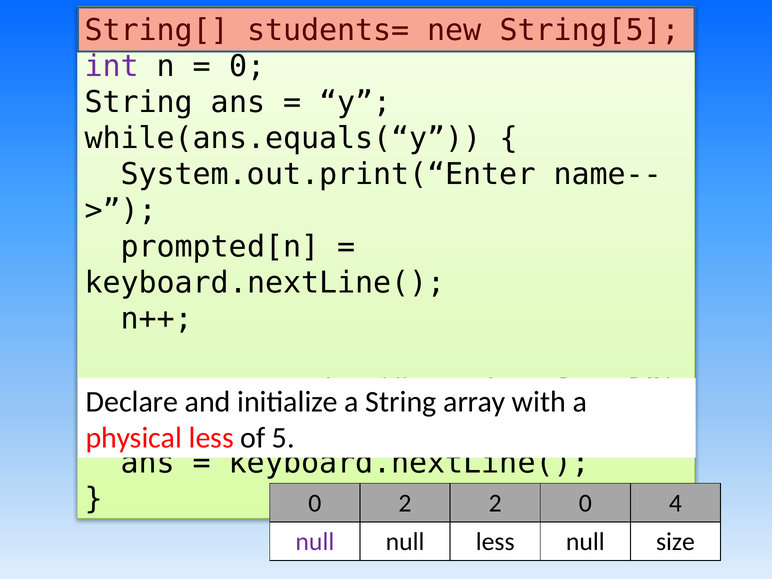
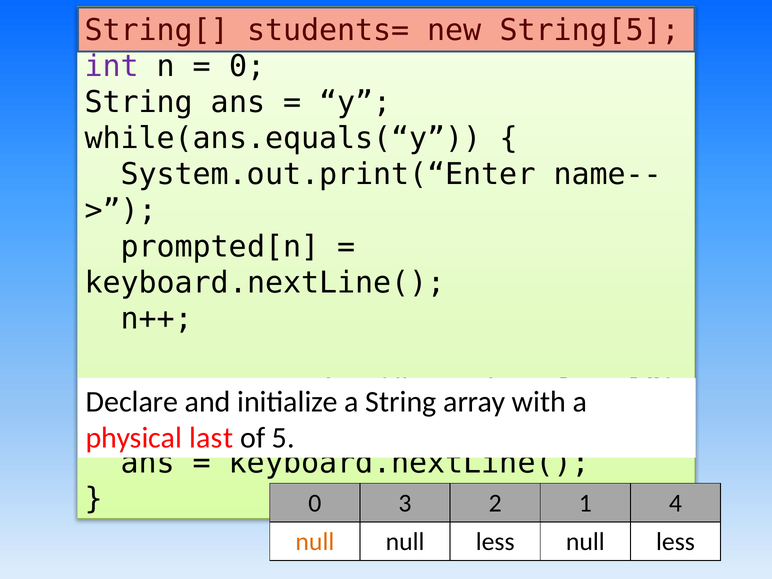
less at (211, 438): less -> last
0 2: 2 -> 3
2 0: 0 -> 1
null at (315, 542) colour: purple -> orange
size at (675, 542): size -> less
